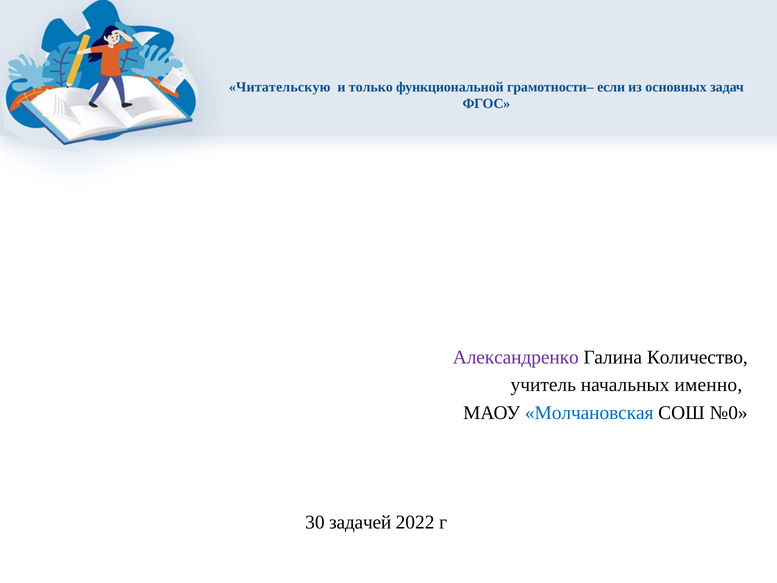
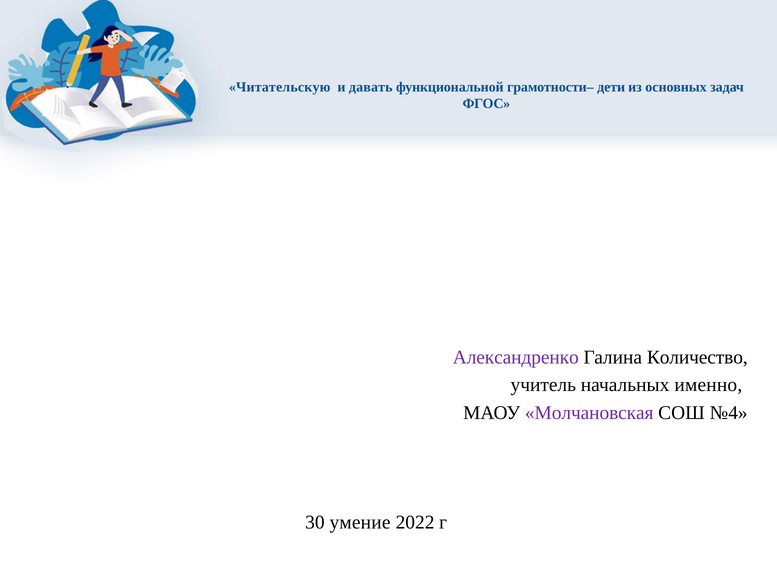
только: только -> давать
если: если -> дети
Молчановская colour: blue -> purple
№0: №0 -> №4
задачей: задачей -> умение
